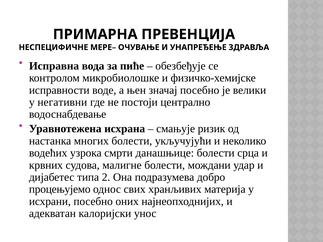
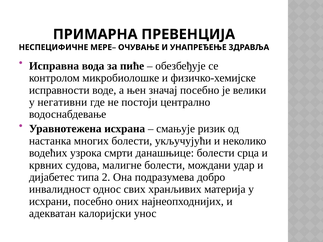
процењујемо: процењујемо -> инвалидност
